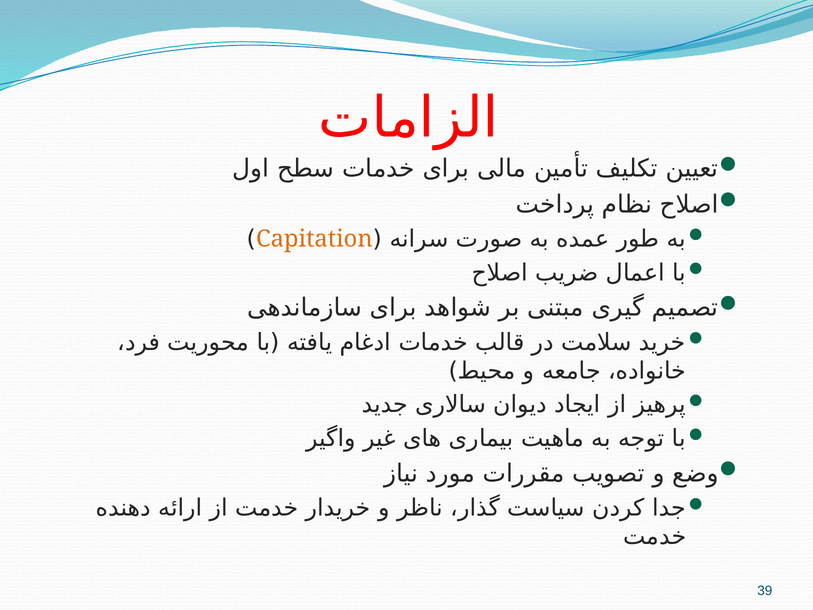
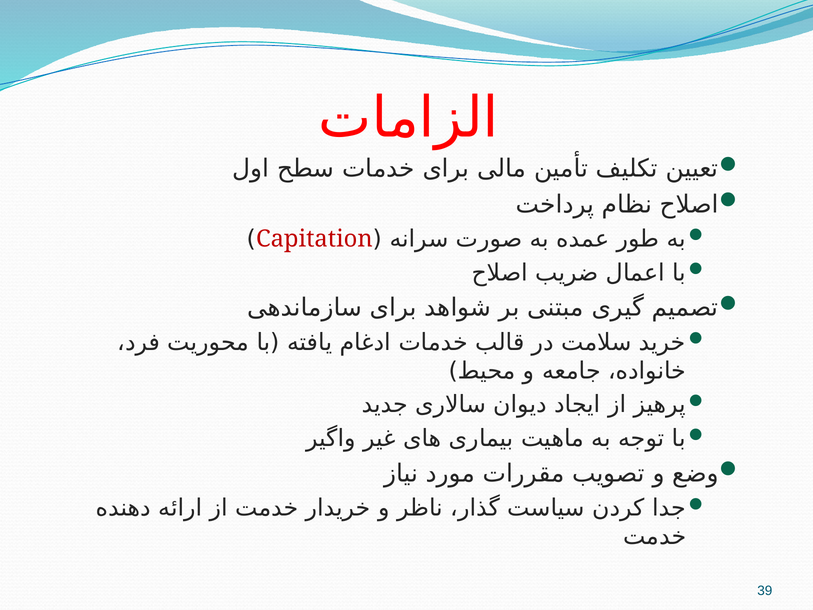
Capitation colour: orange -> red
